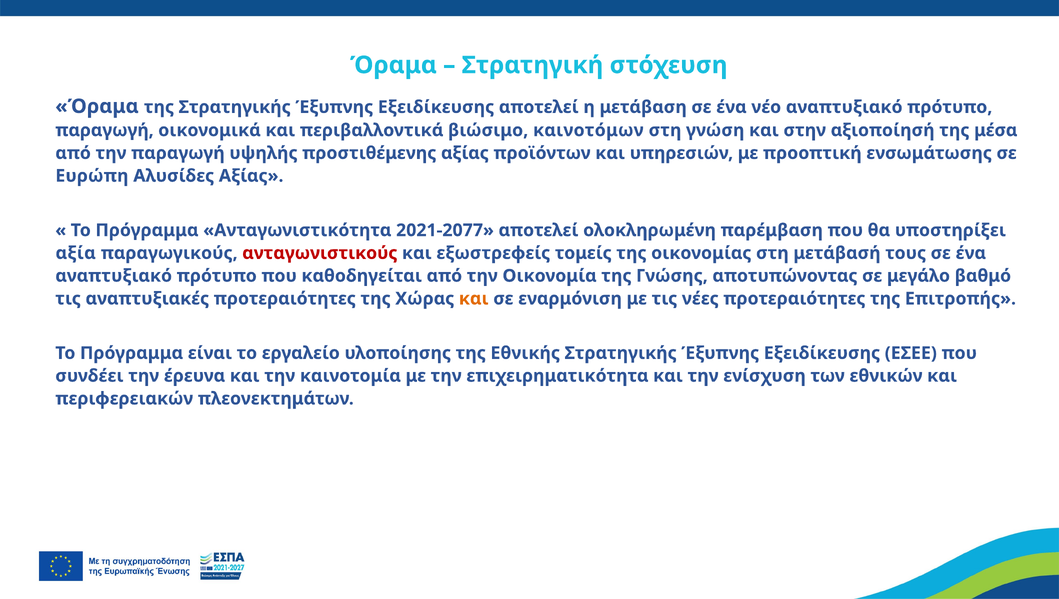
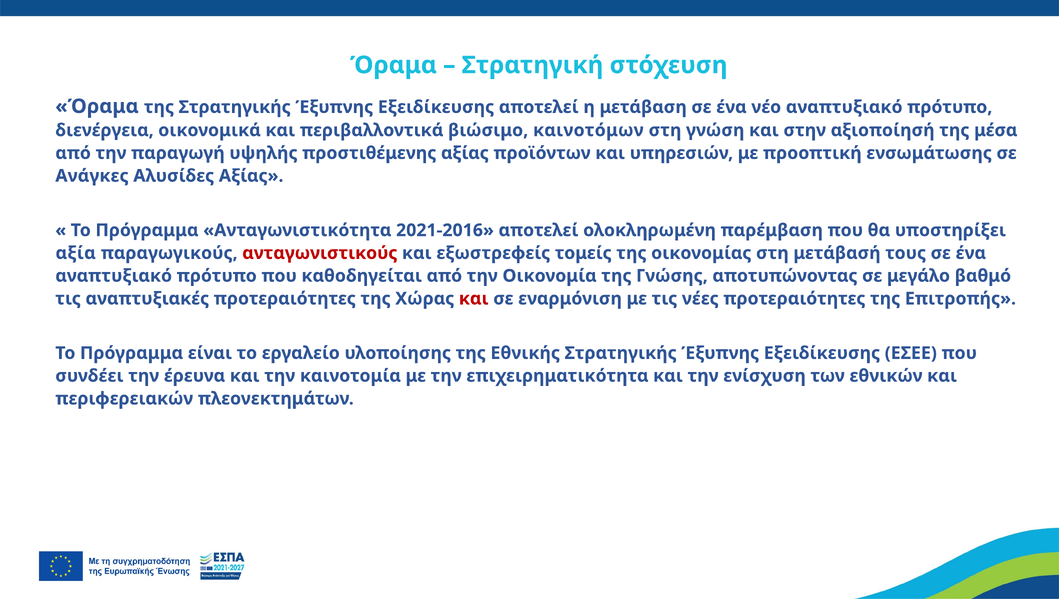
παραγωγή at (104, 130): παραγωγή -> διενέργεια
Ευρώπη: Ευρώπη -> Ανάγκες
2021-2077: 2021-2077 -> 2021-2016
και at (474, 299) colour: orange -> red
